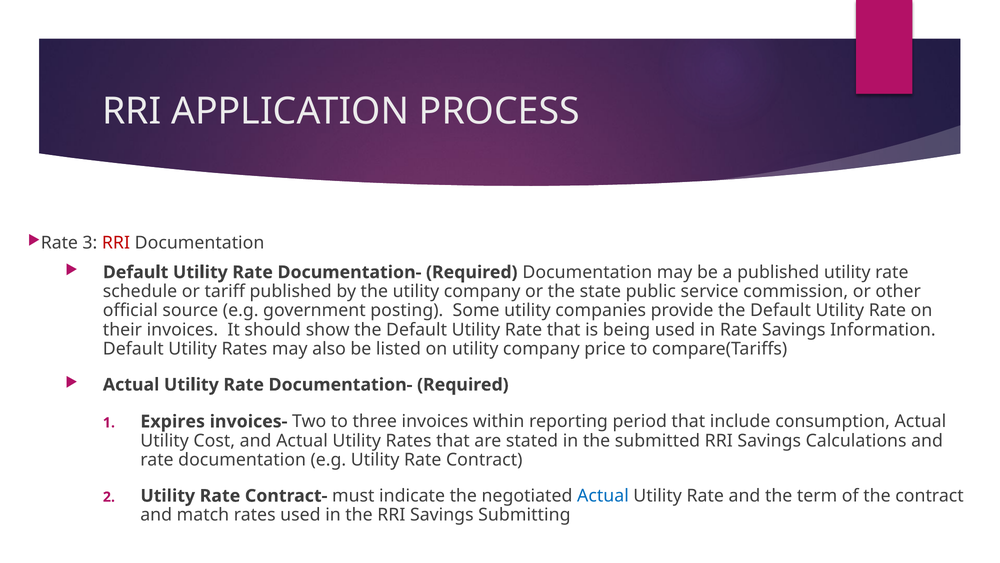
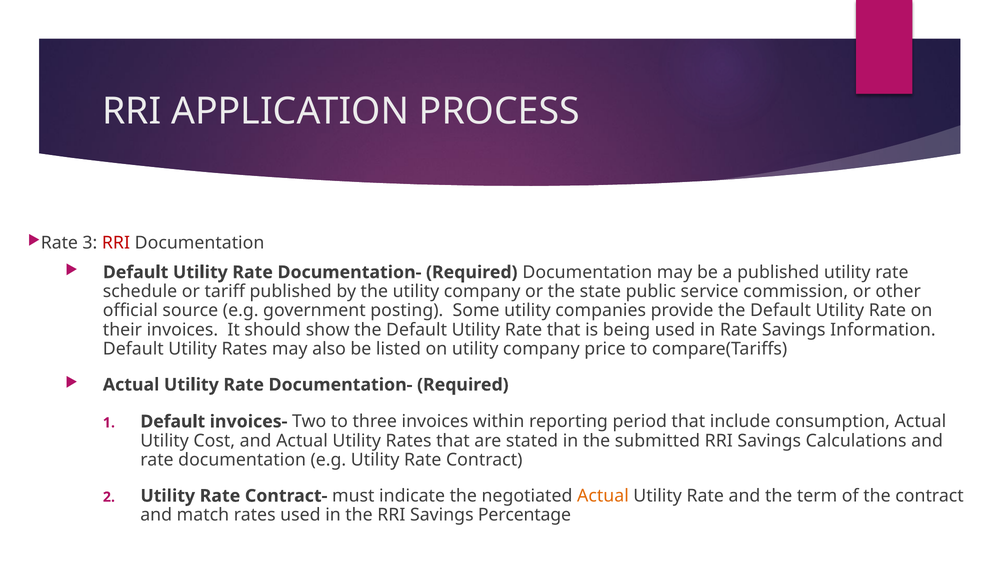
Expires at (173, 421): Expires -> Default
Actual at (603, 495) colour: blue -> orange
Submitting: Submitting -> Percentage
